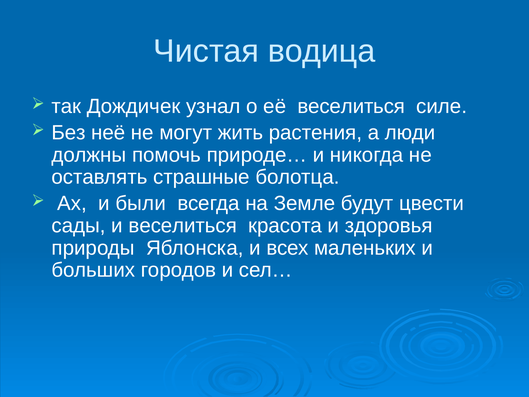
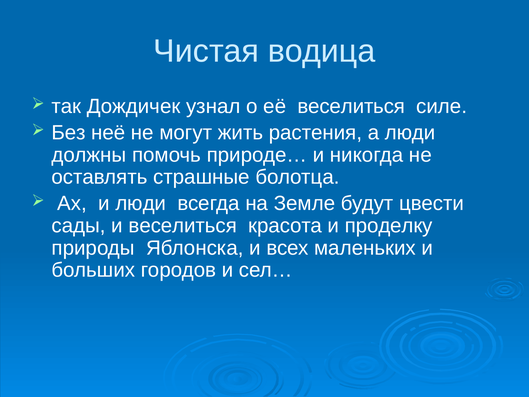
и были: были -> люди
здоровья: здоровья -> проделку
